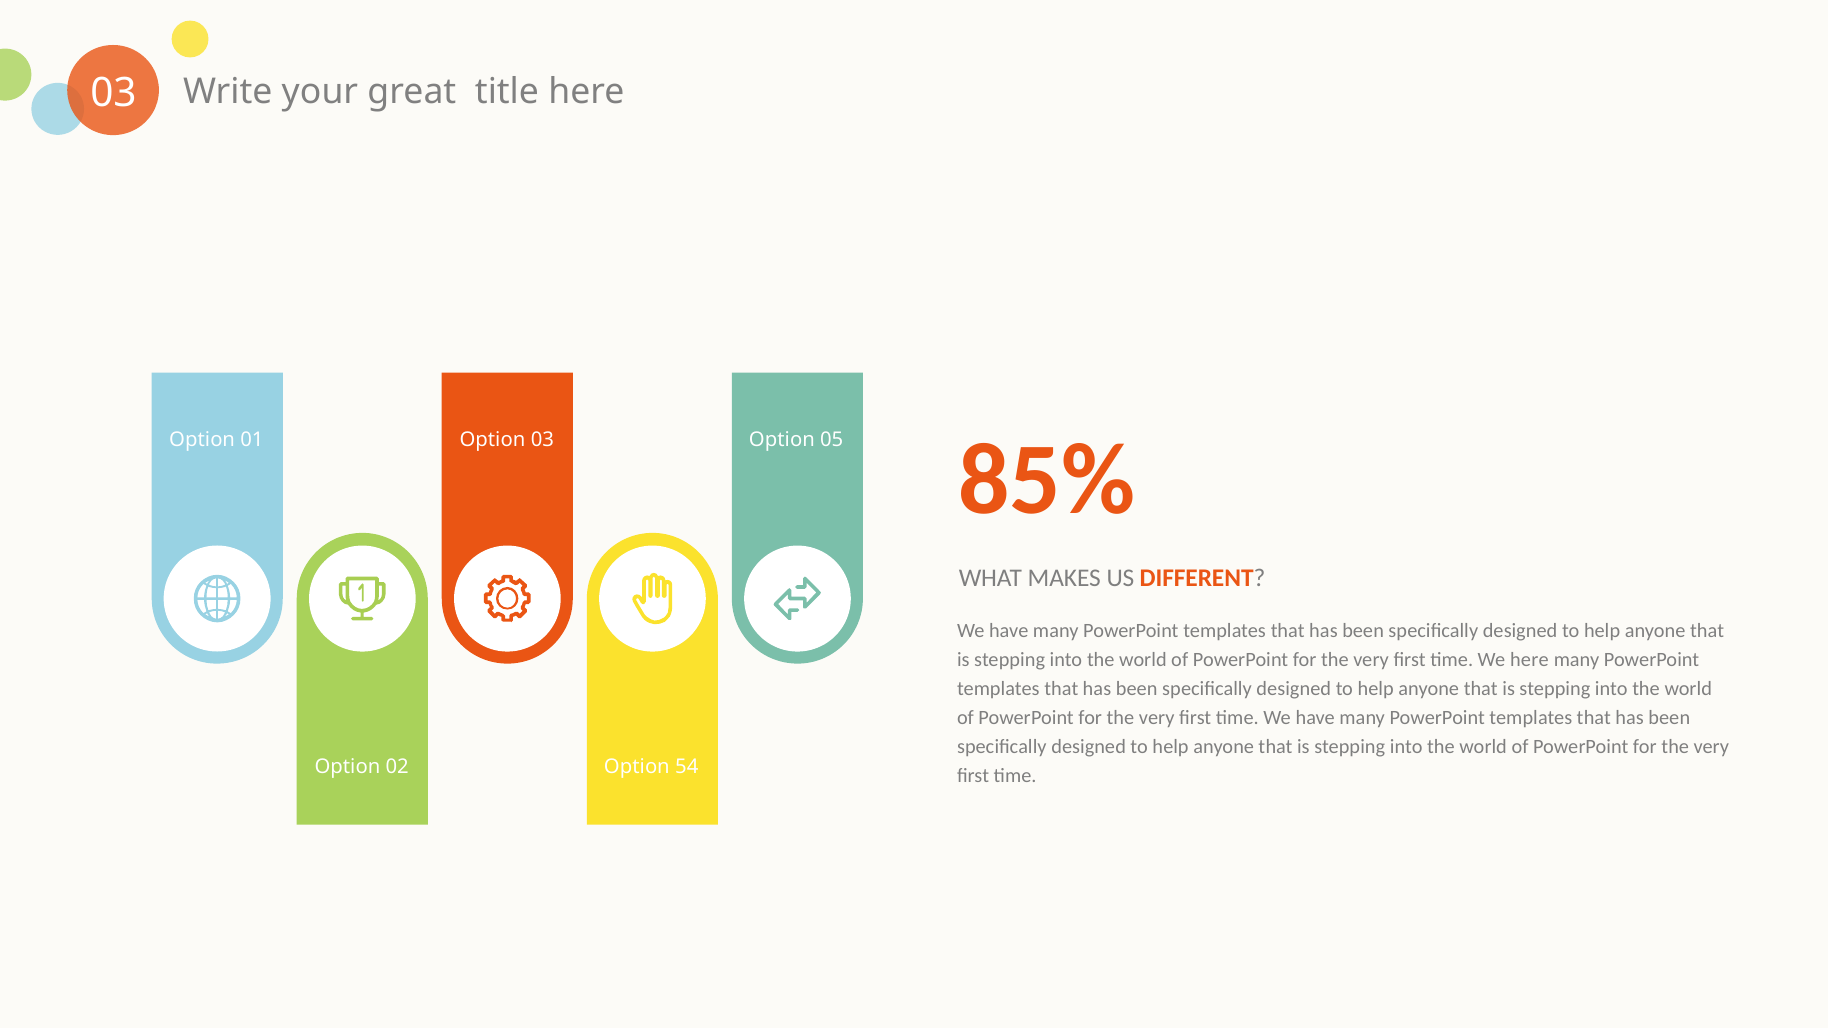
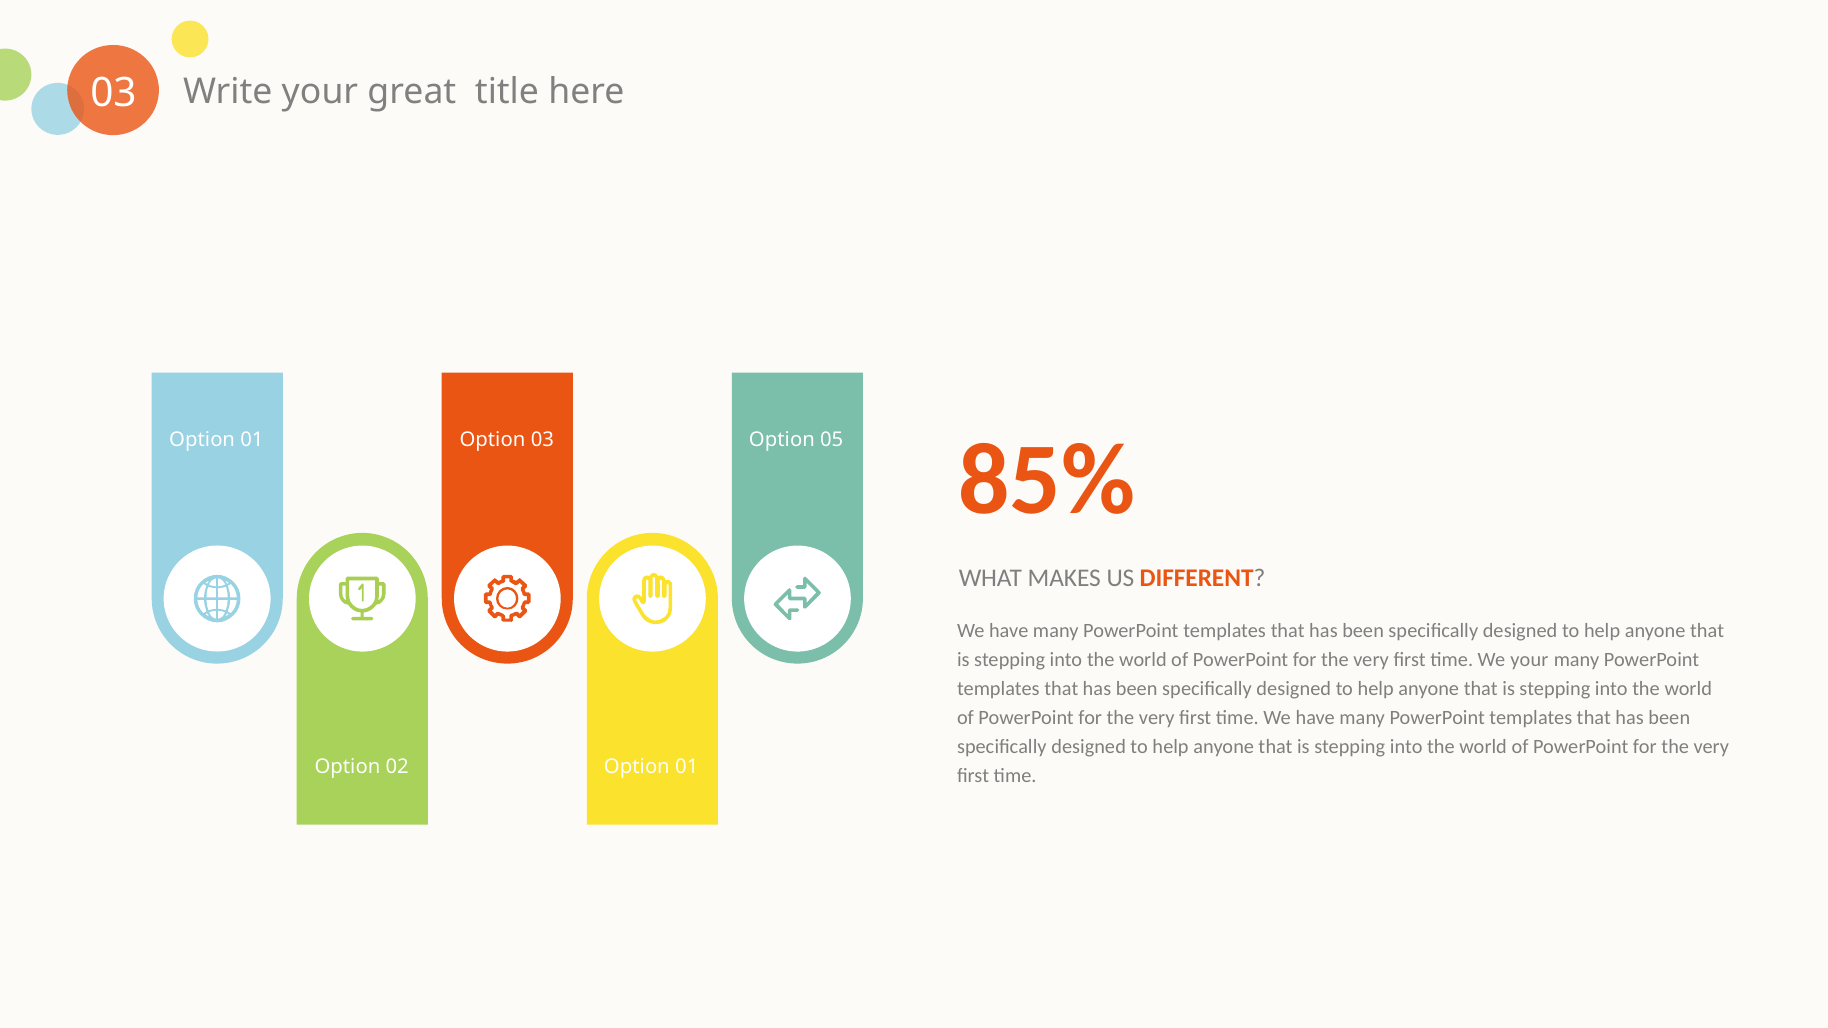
We here: here -> your
02 Option 54: 54 -> 01
